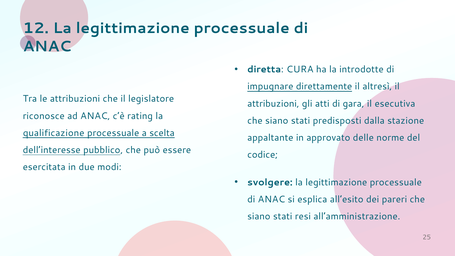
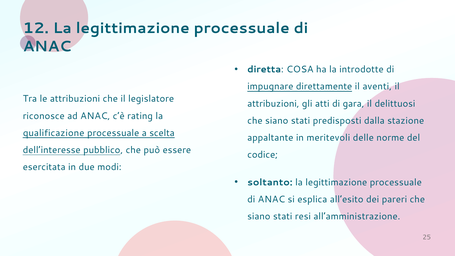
CURA: CURA -> COSA
altresì: altresì -> aventi
esecutiva: esecutiva -> delittuosi
approvato: approvato -> meritevoli
svolgere: svolgere -> soltanto
